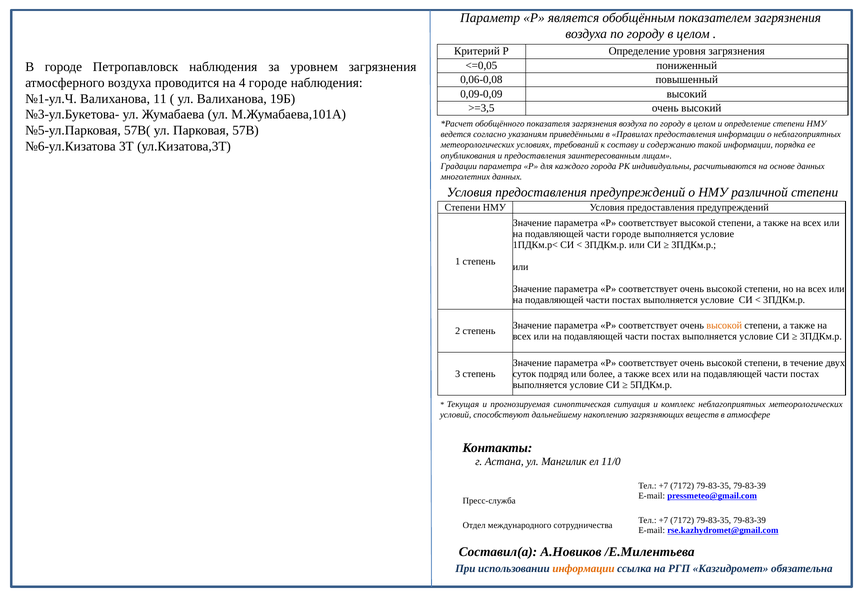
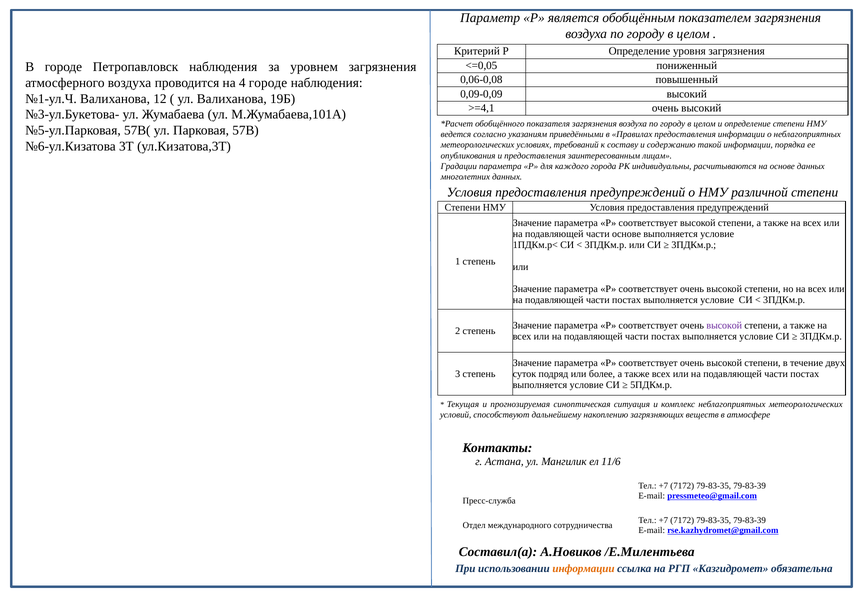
11: 11 -> 12
>=3,5: >=3,5 -> >=4,1
части городе: городе -> основе
высокой at (724, 326) colour: orange -> purple
11/0: 11/0 -> 11/6
